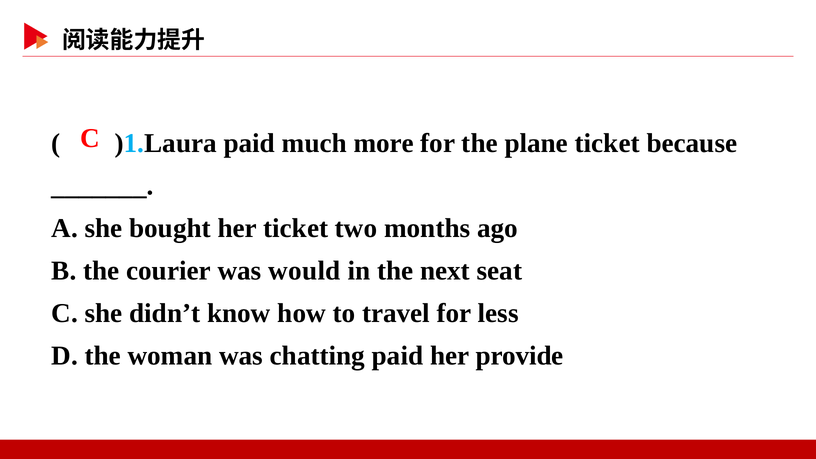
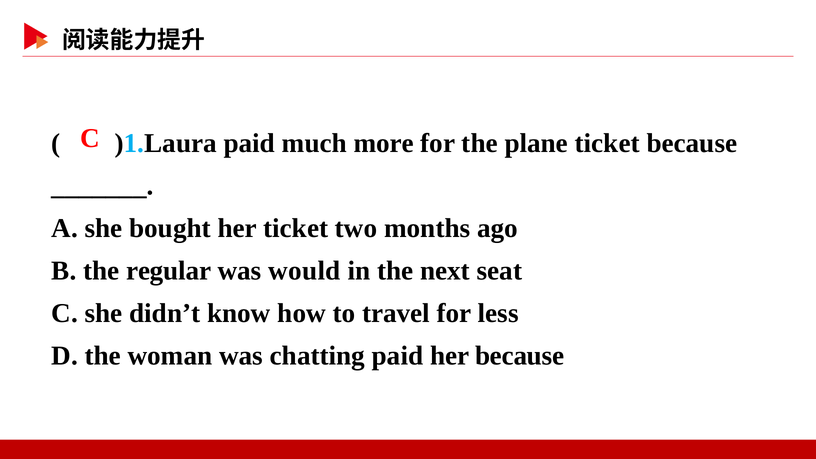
courier: courier -> regular
her provide: provide -> because
